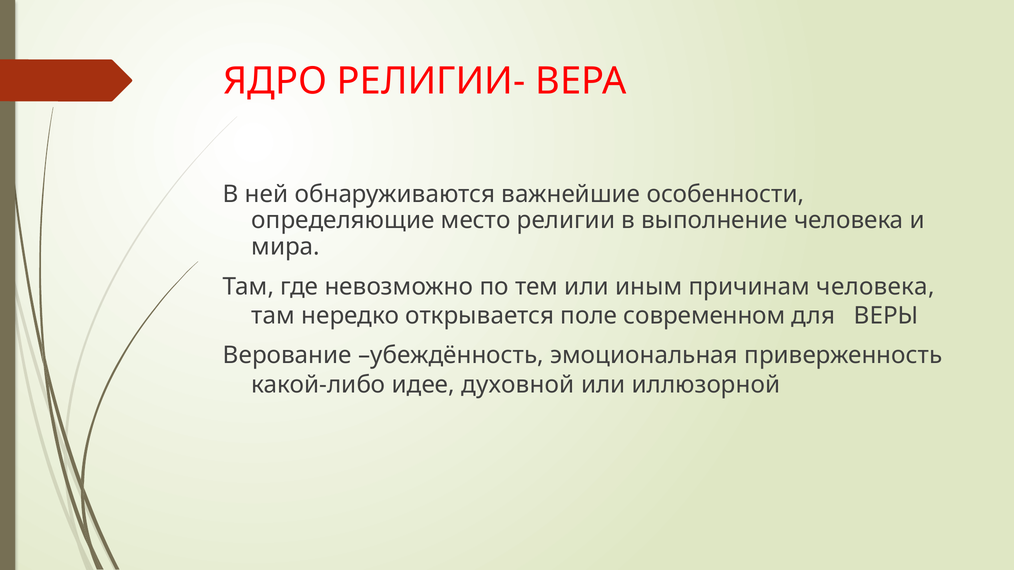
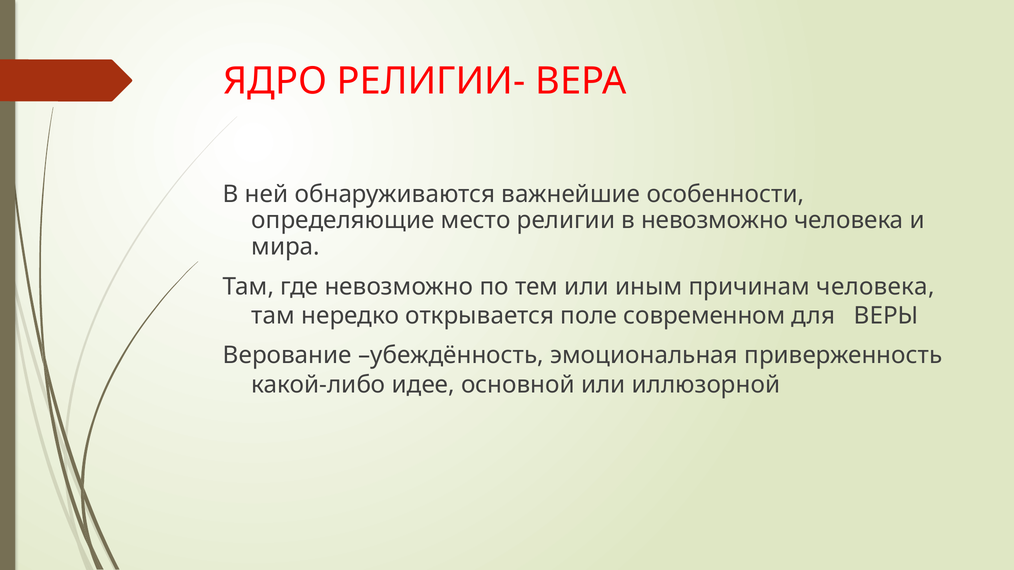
в выполнение: выполнение -> невозможно
духовной: духовной -> основной
